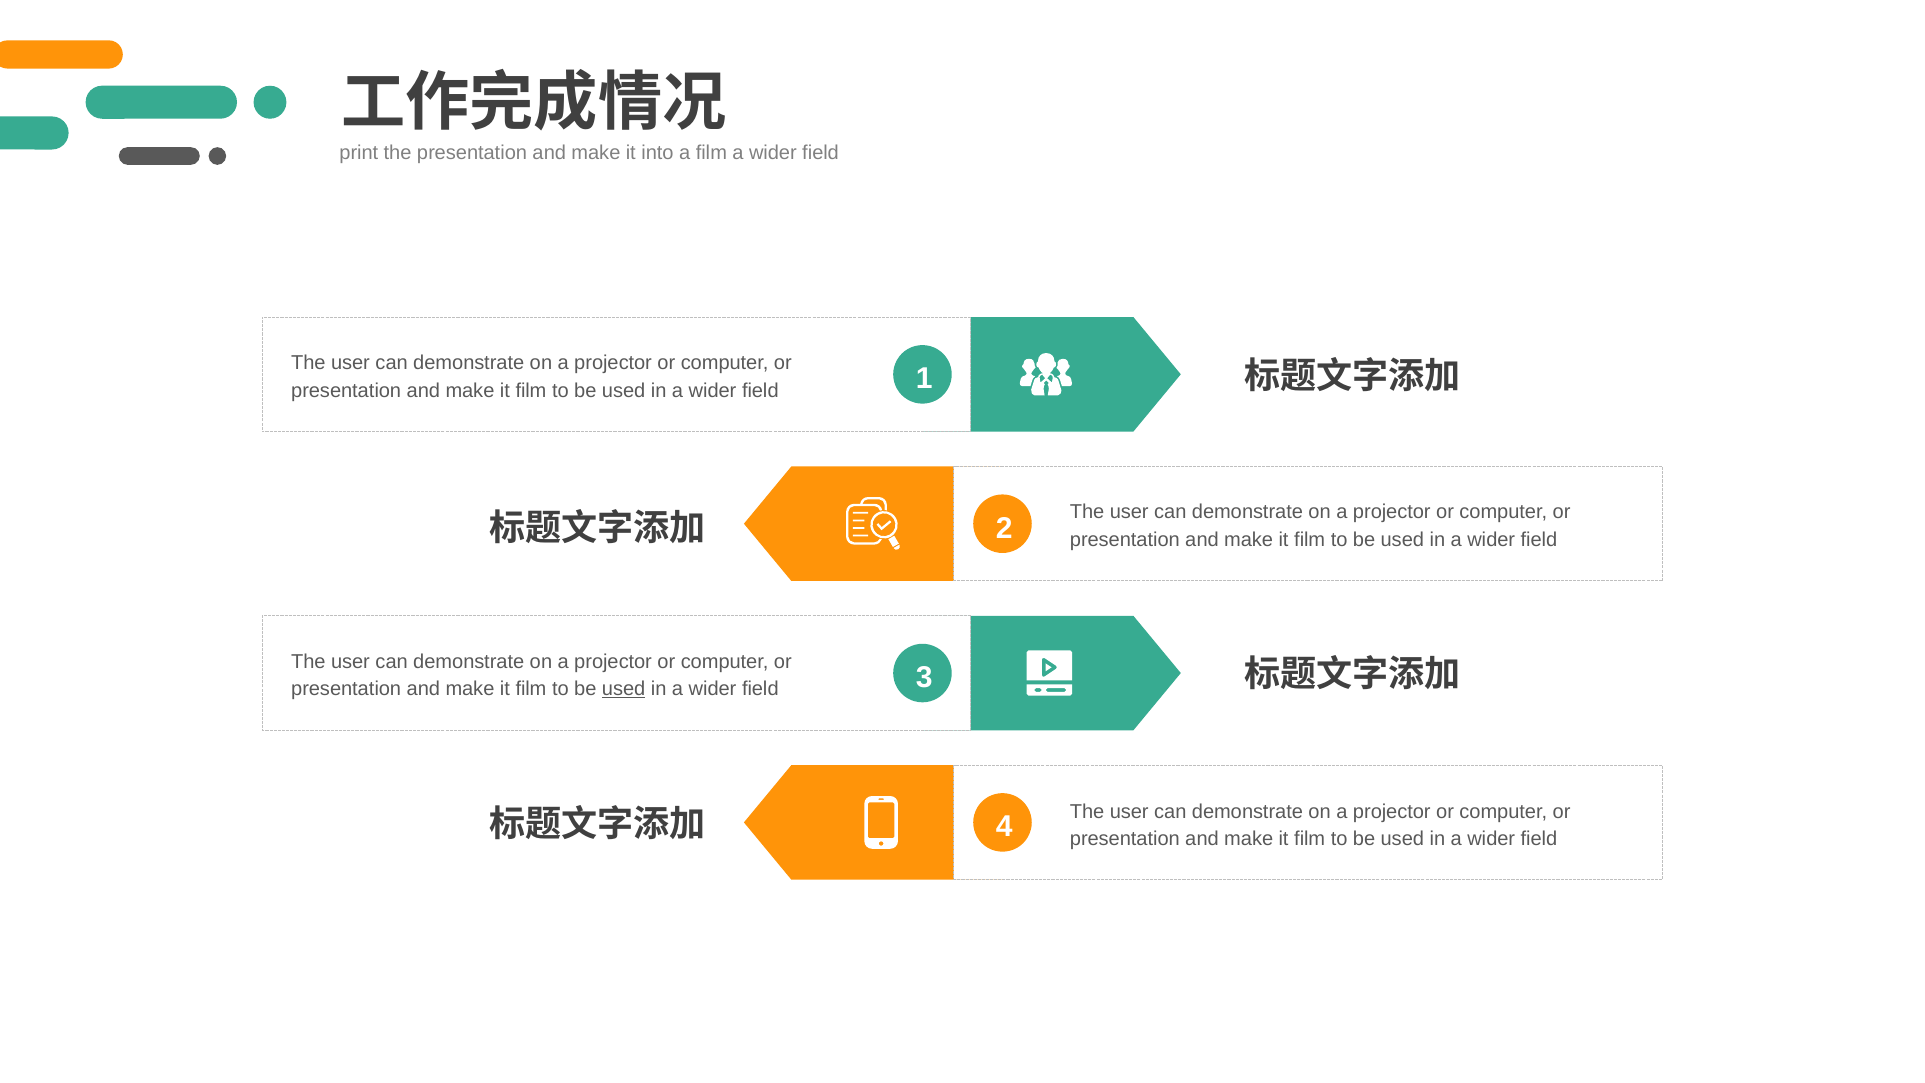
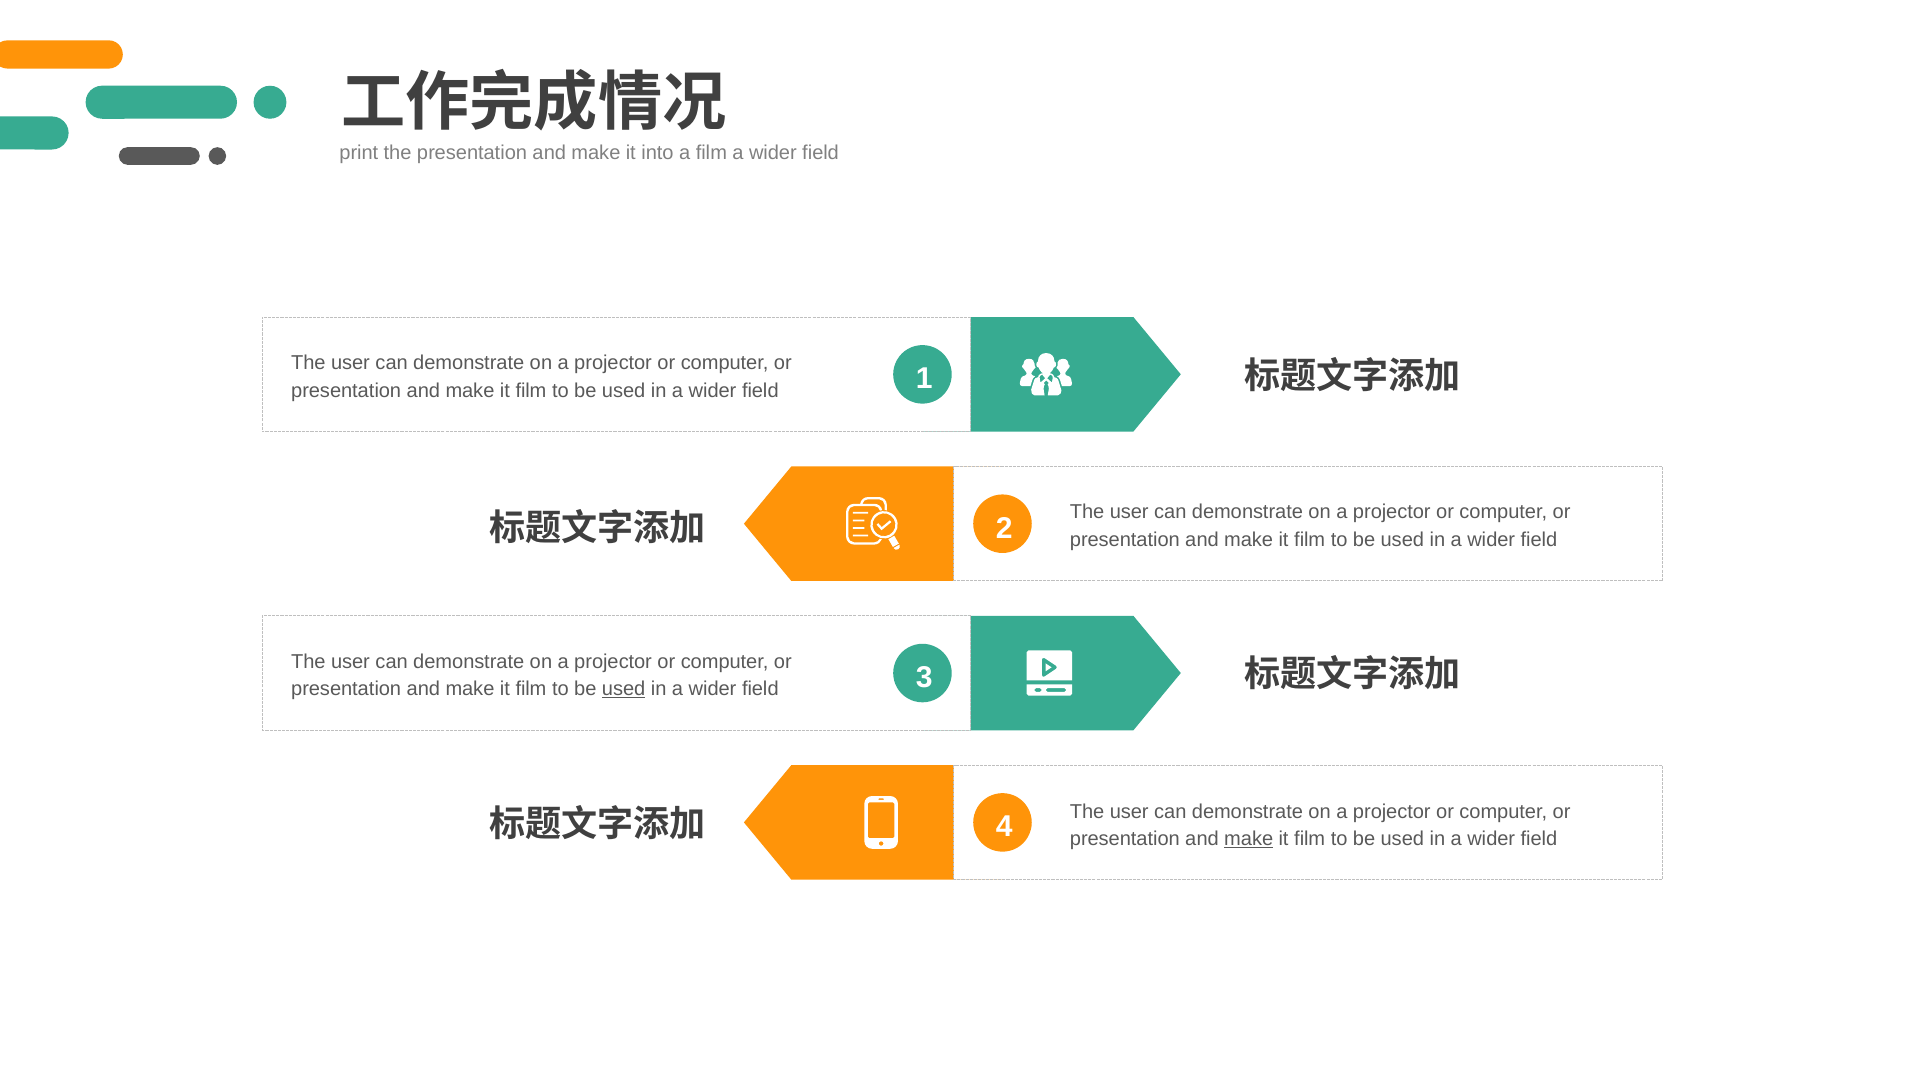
make at (1249, 839) underline: none -> present
